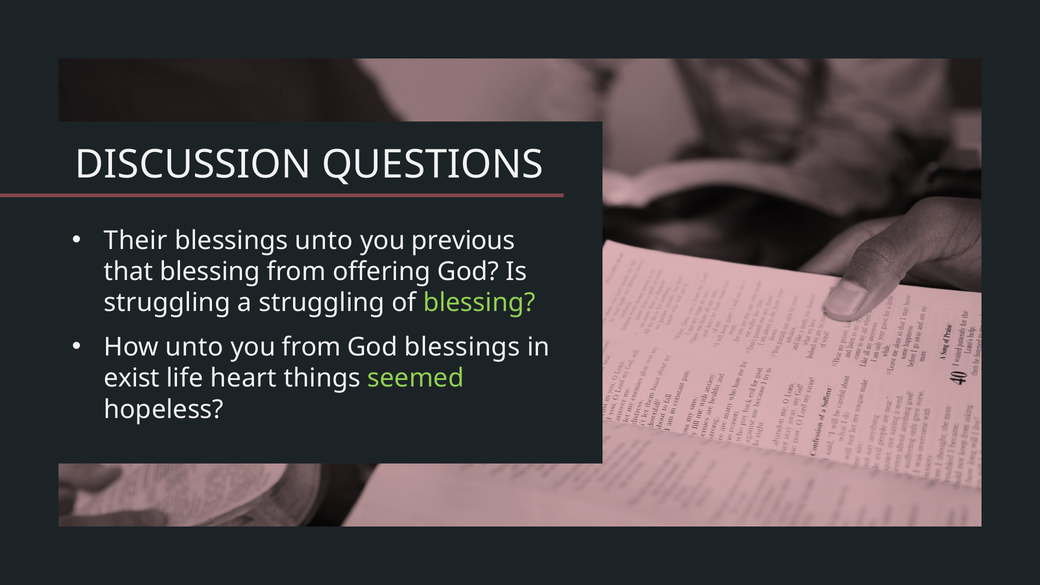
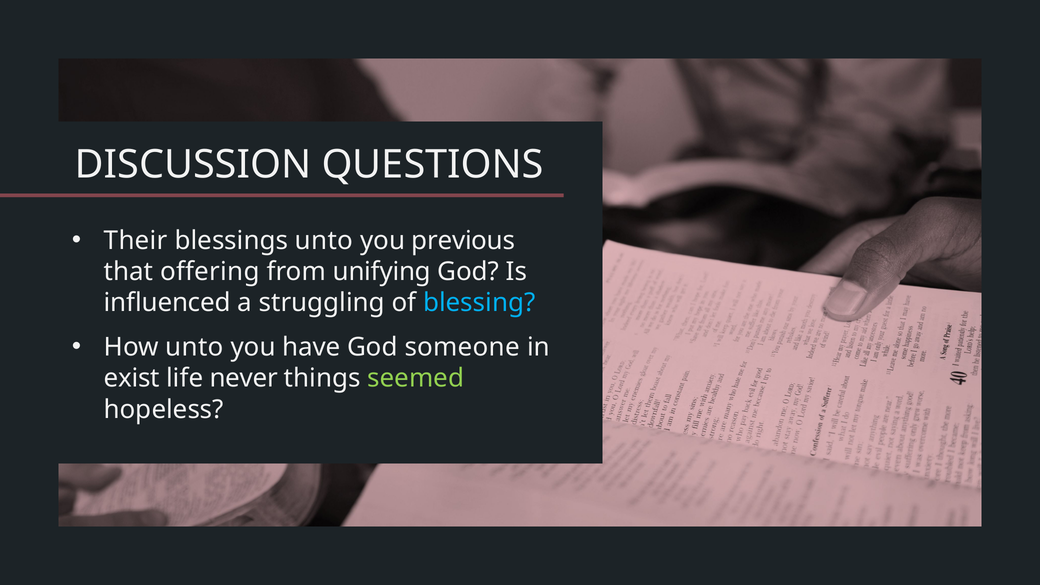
that blessing: blessing -> offering
offering: offering -> unifying
struggling at (167, 303): struggling -> influenced
blessing at (479, 303) colour: light green -> light blue
you from: from -> have
God blessings: blessings -> someone
heart: heart -> never
